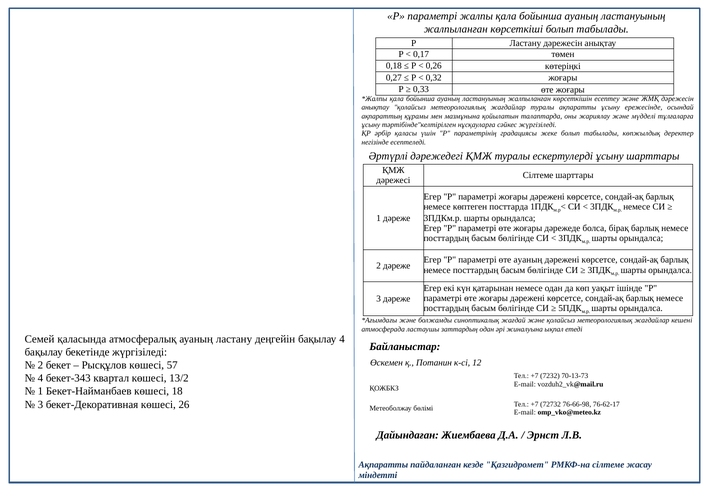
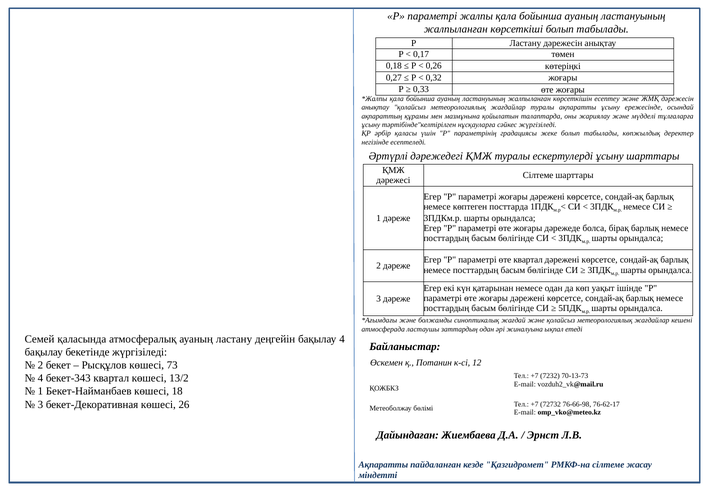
өте ауаның: ауаның -> квартал
57: 57 -> 73
